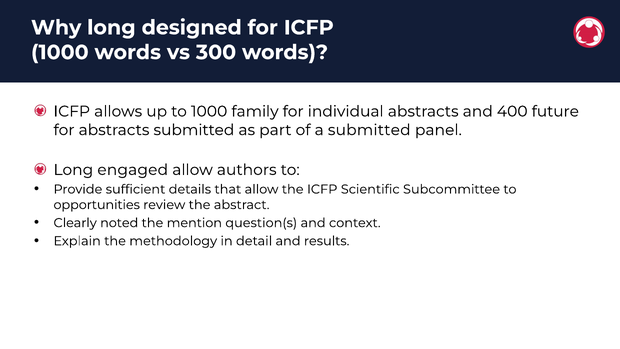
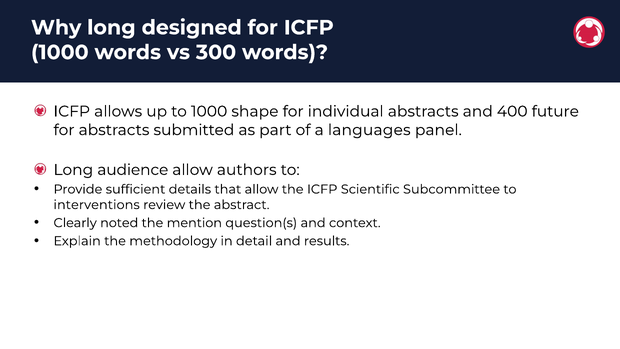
family: family -> shape
a submitted: submitted -> languages
engaged: engaged -> audience
opportunities: opportunities -> interventions
